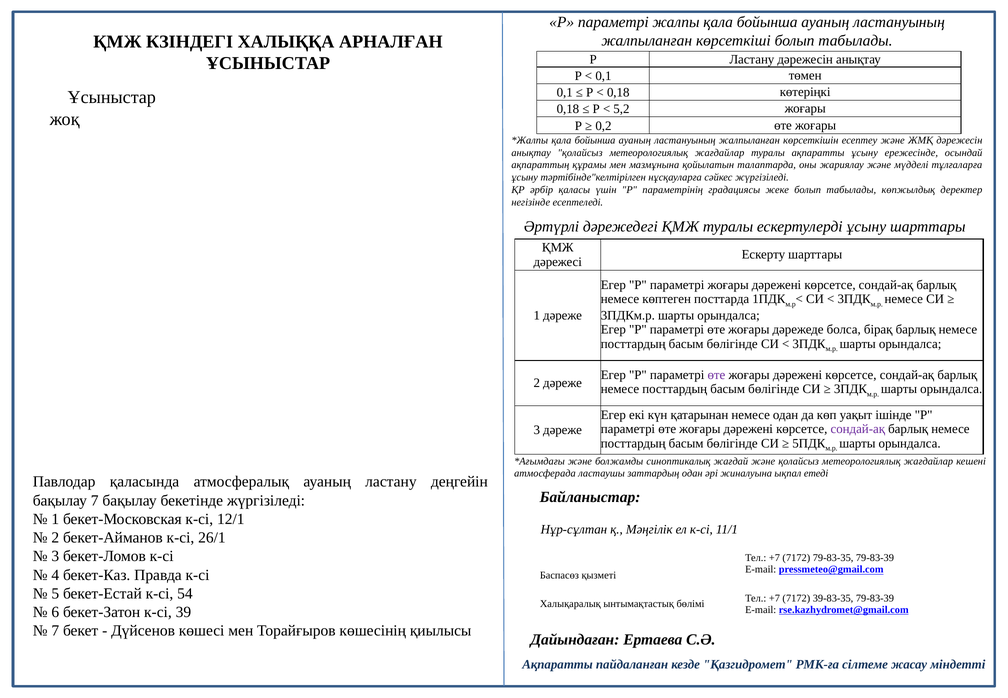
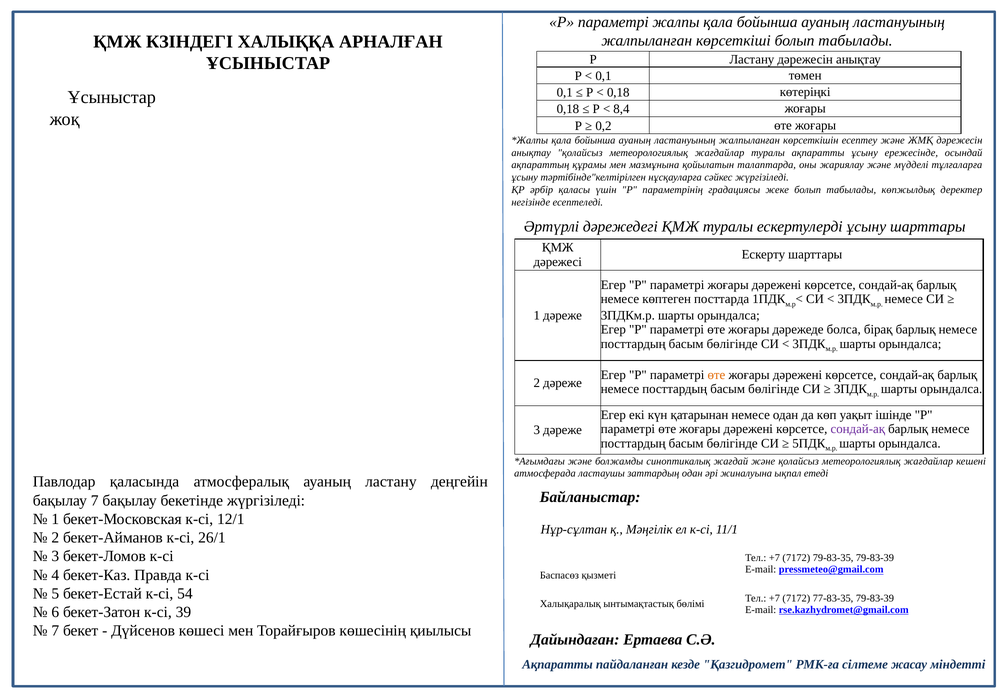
5,2: 5,2 -> 8,4
өте at (716, 375) colour: purple -> orange
39-83-35: 39-83-35 -> 77-83-35
